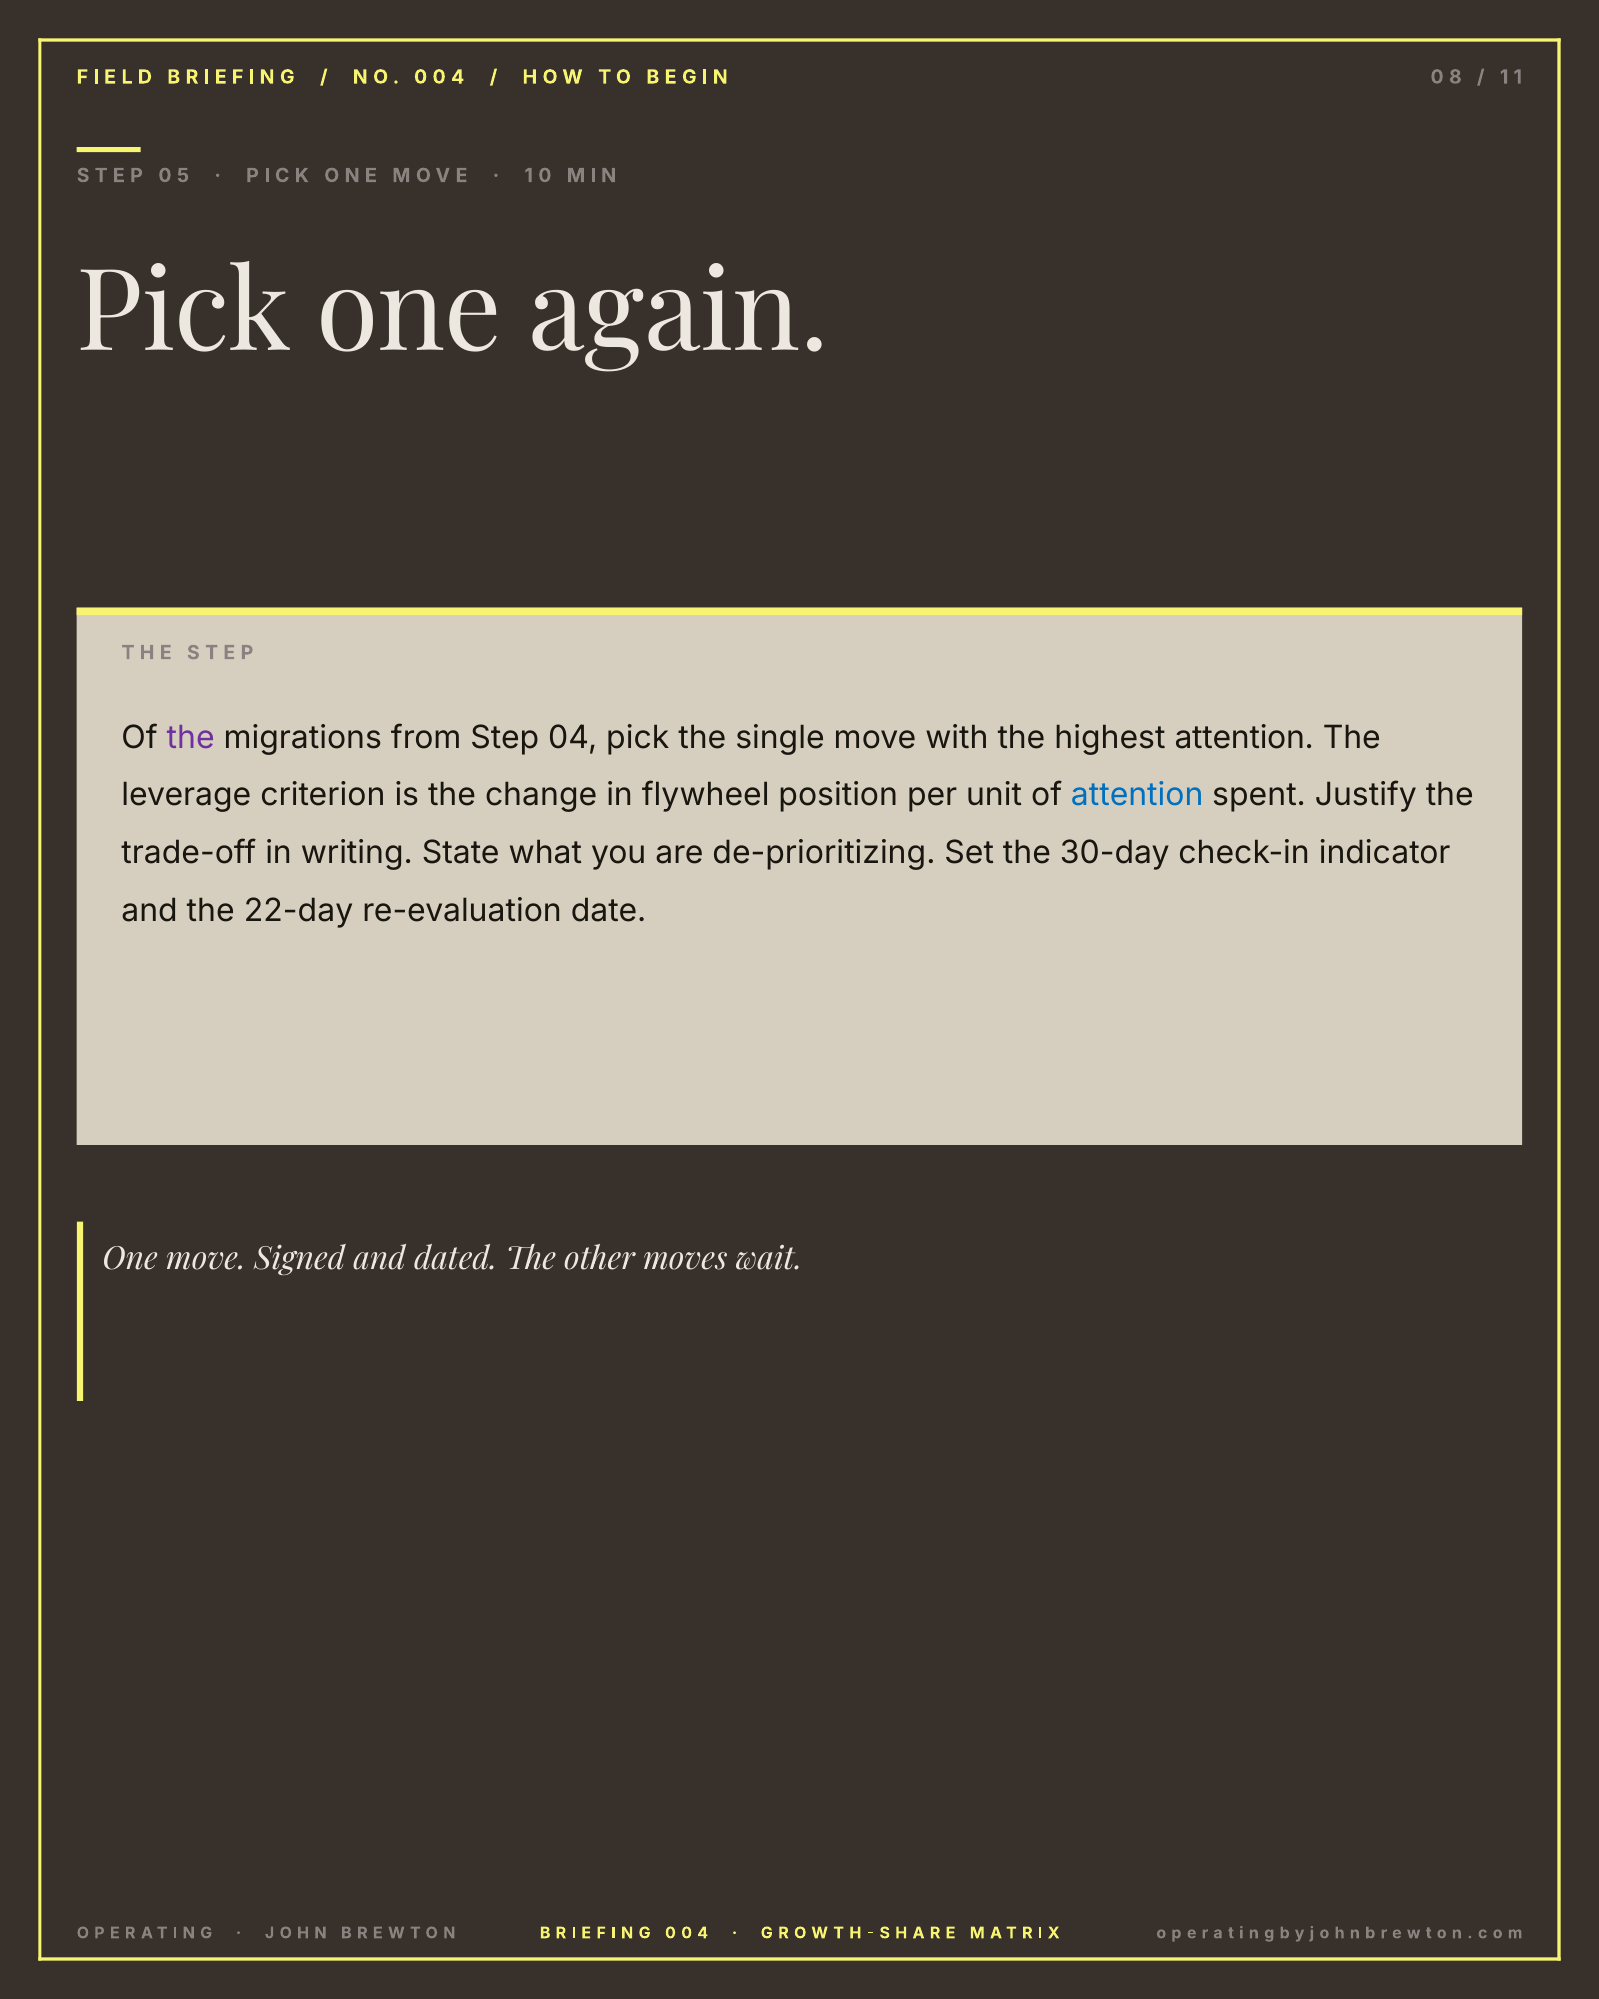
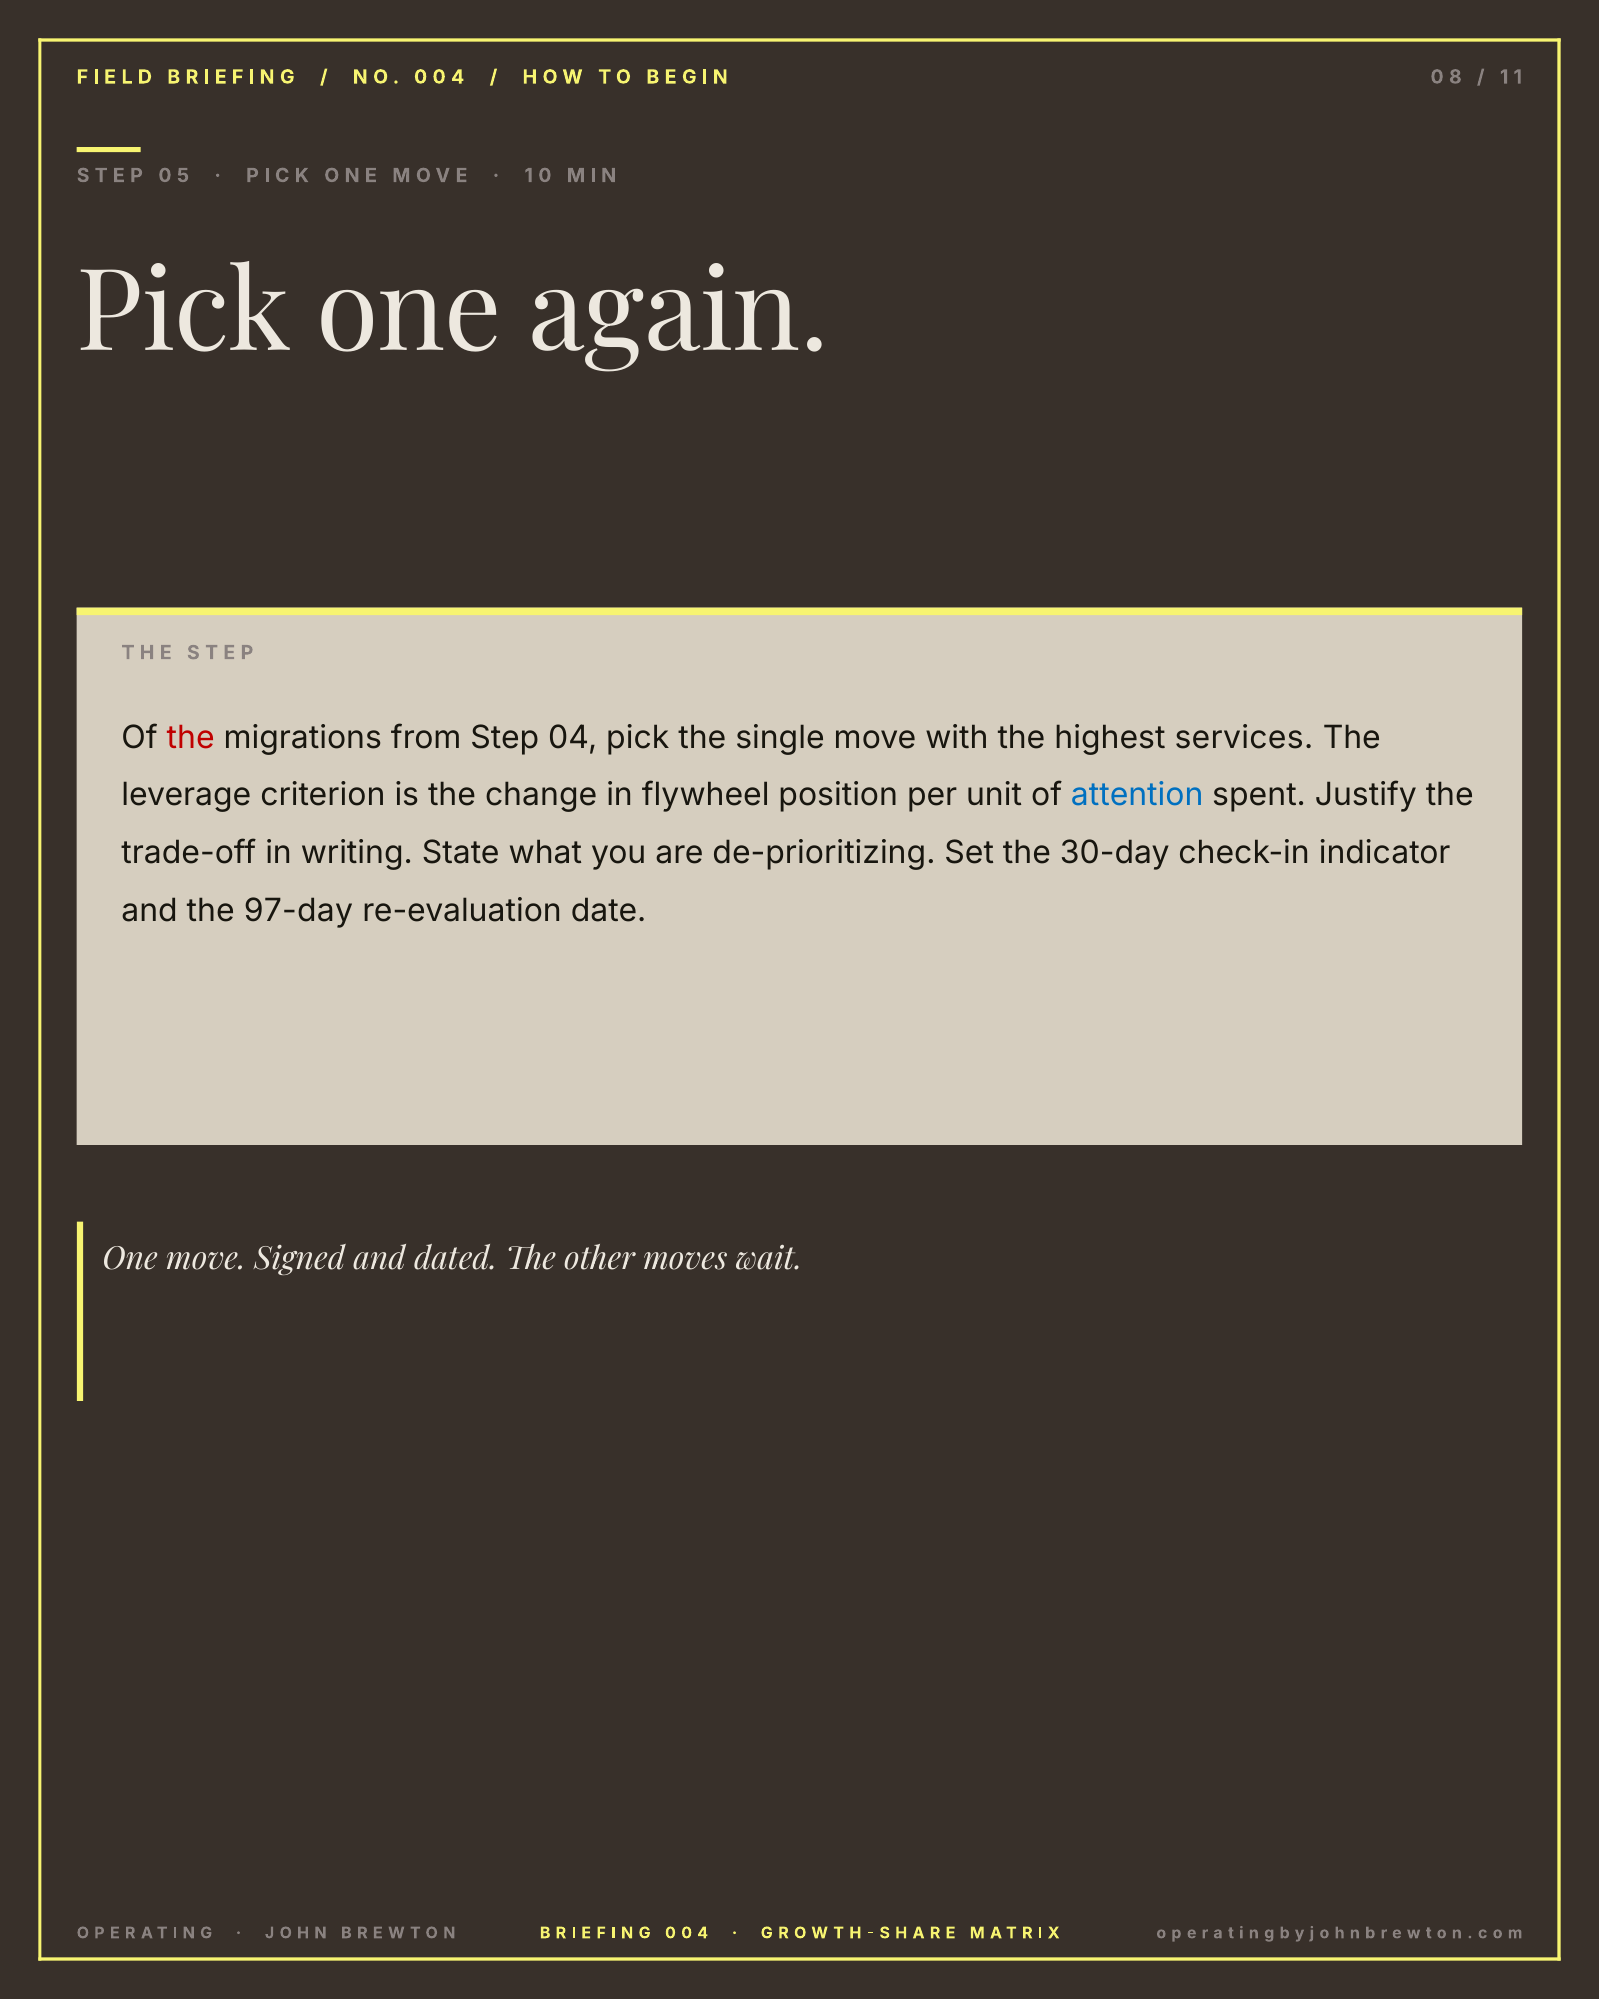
the at (191, 738) colour: purple -> red
highest attention: attention -> services
22-day: 22-day -> 97-day
